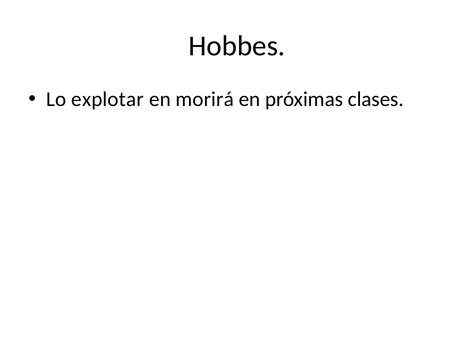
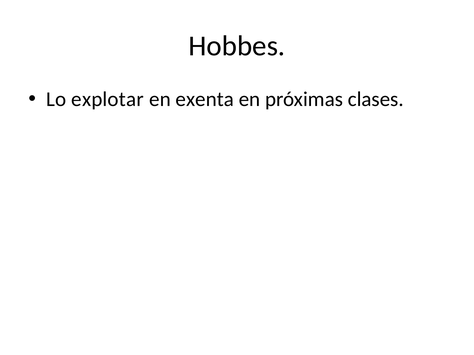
morirá: morirá -> exenta
